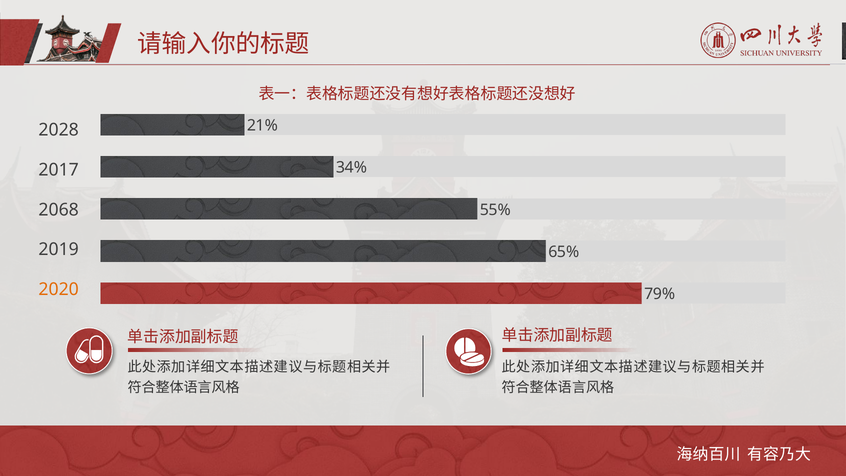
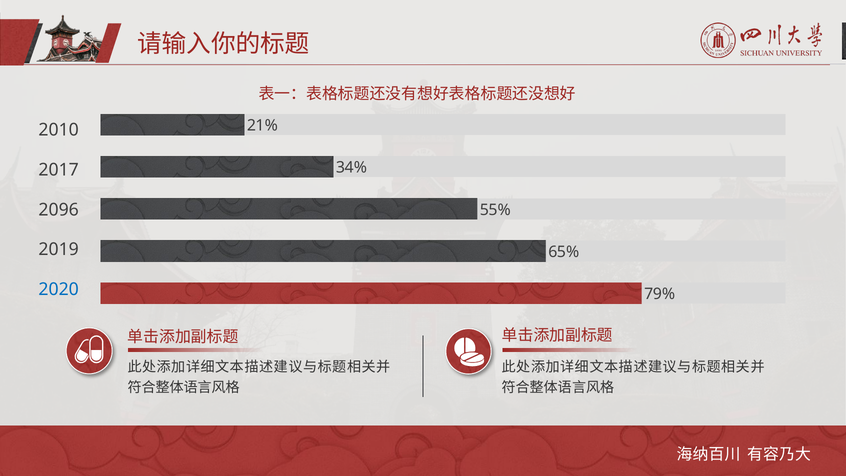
2028: 2028 -> 2010
2068: 2068 -> 2096
2020 colour: orange -> blue
